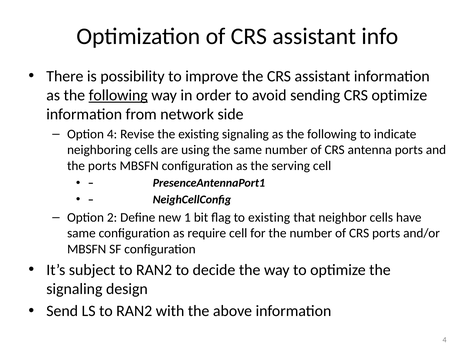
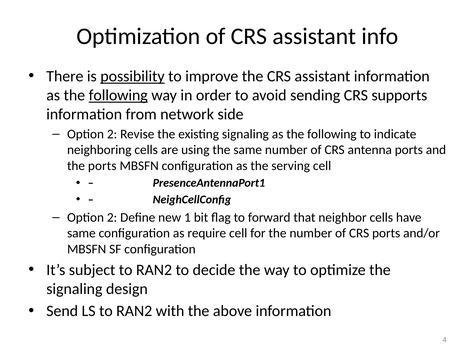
possibility underline: none -> present
CRS optimize: optimize -> supports
4 at (112, 134): 4 -> 2
to existing: existing -> forward
